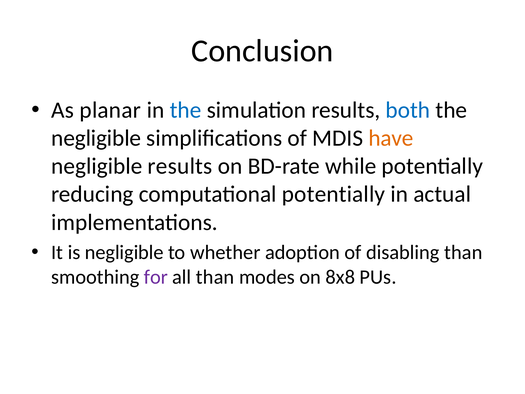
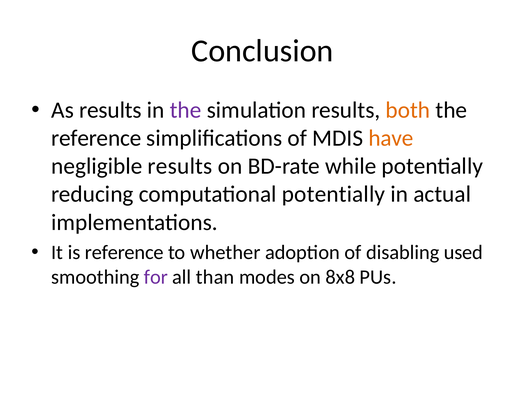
As planar: planar -> results
the at (186, 110) colour: blue -> purple
both colour: blue -> orange
negligible at (96, 138): negligible -> reference
is negligible: negligible -> reference
disabling than: than -> used
